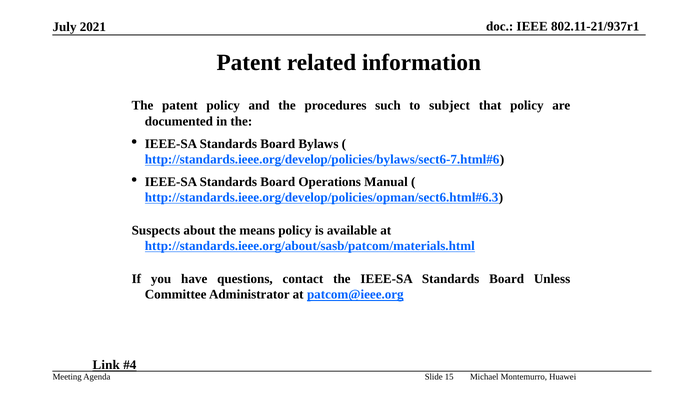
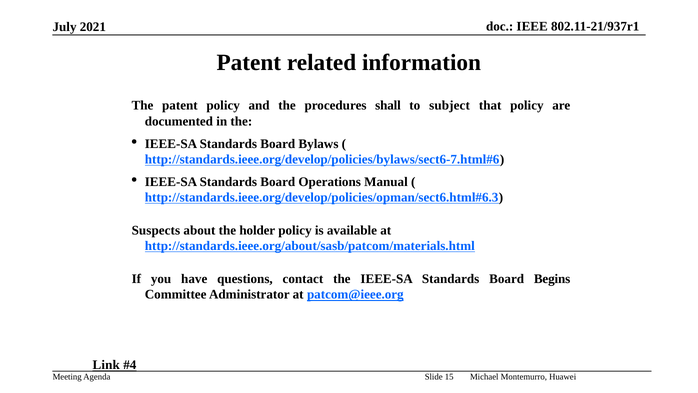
such: such -> shall
means: means -> holder
Unless: Unless -> Begins
